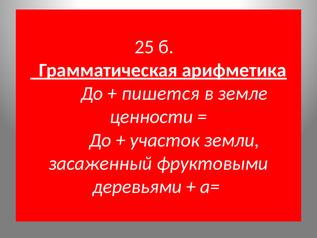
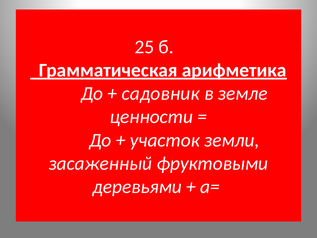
пишется: пишется -> садовник
